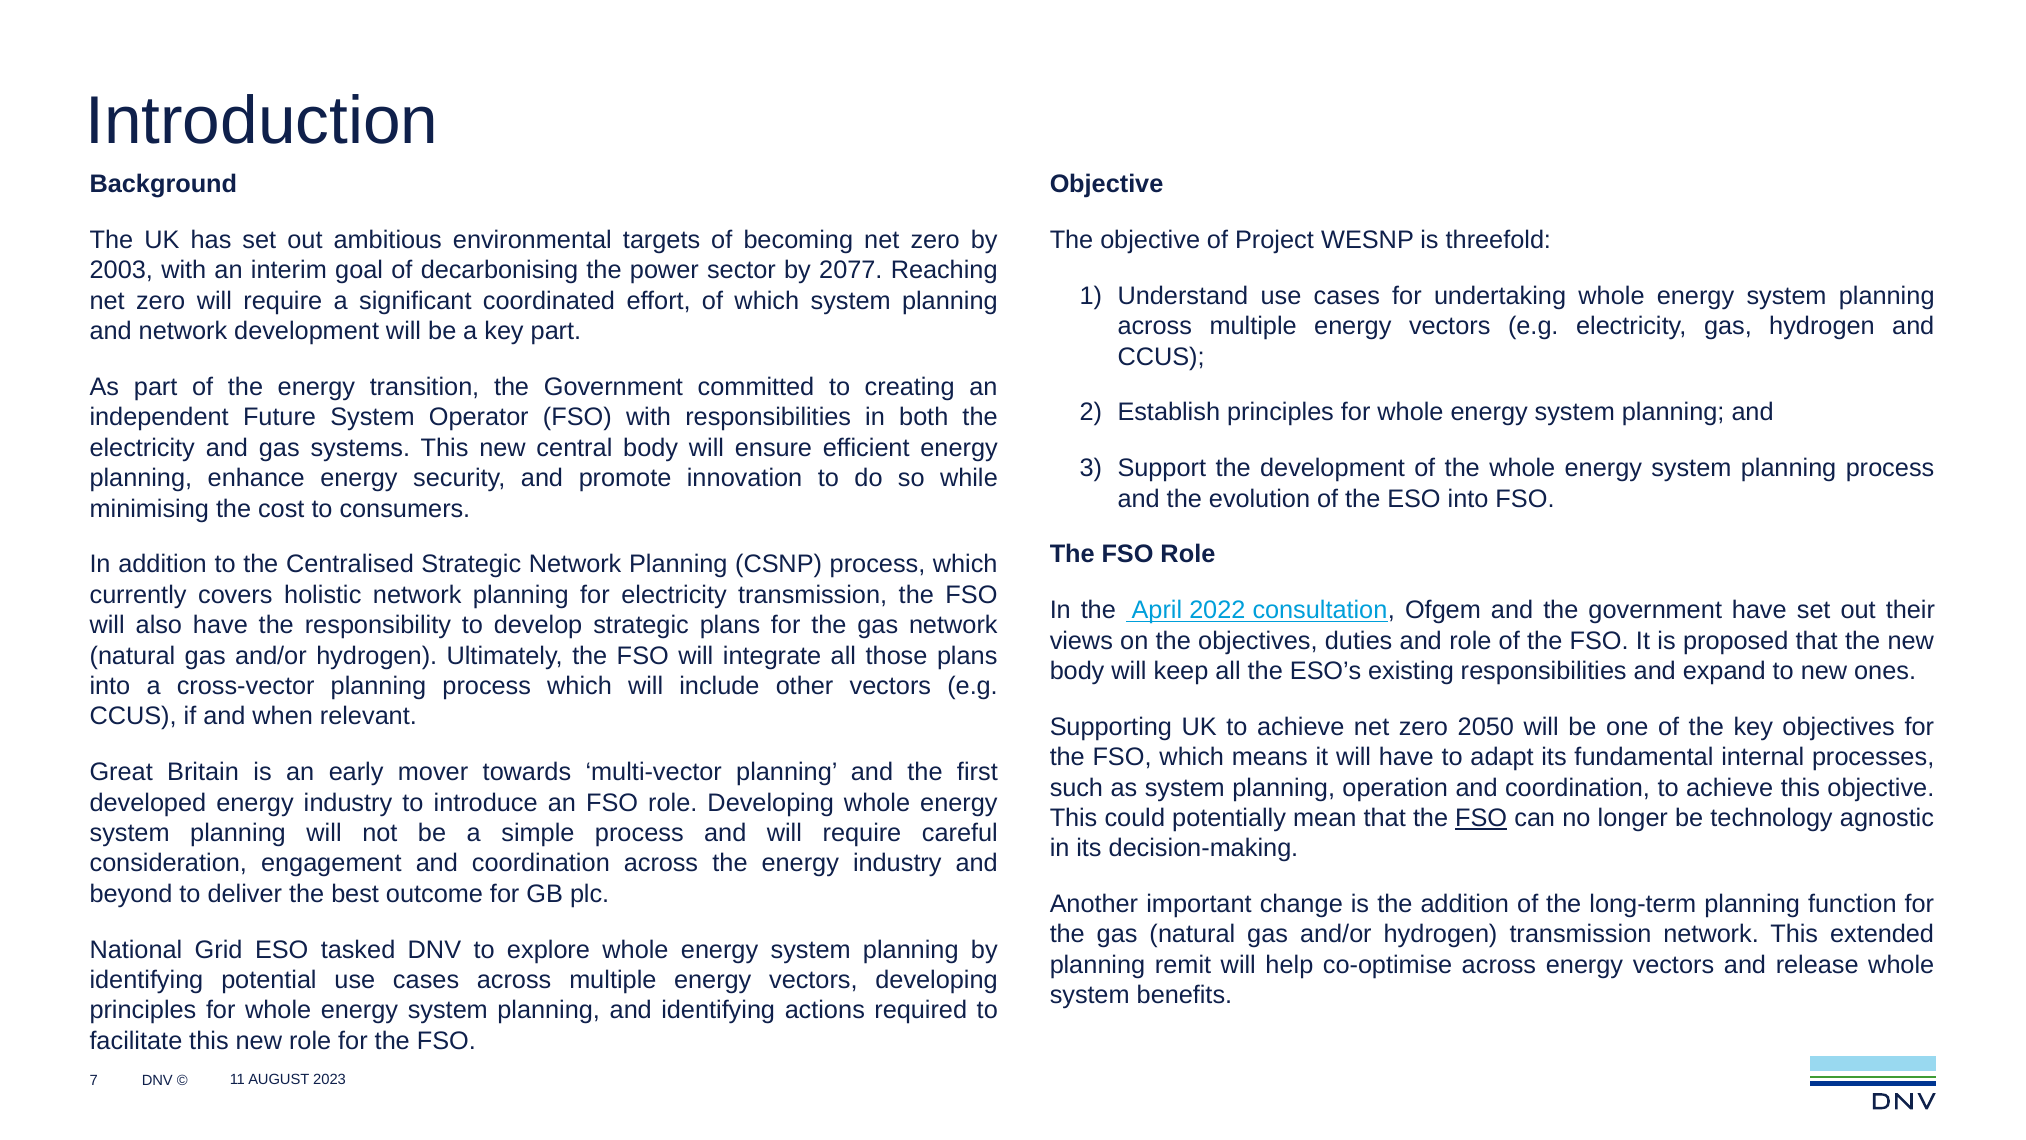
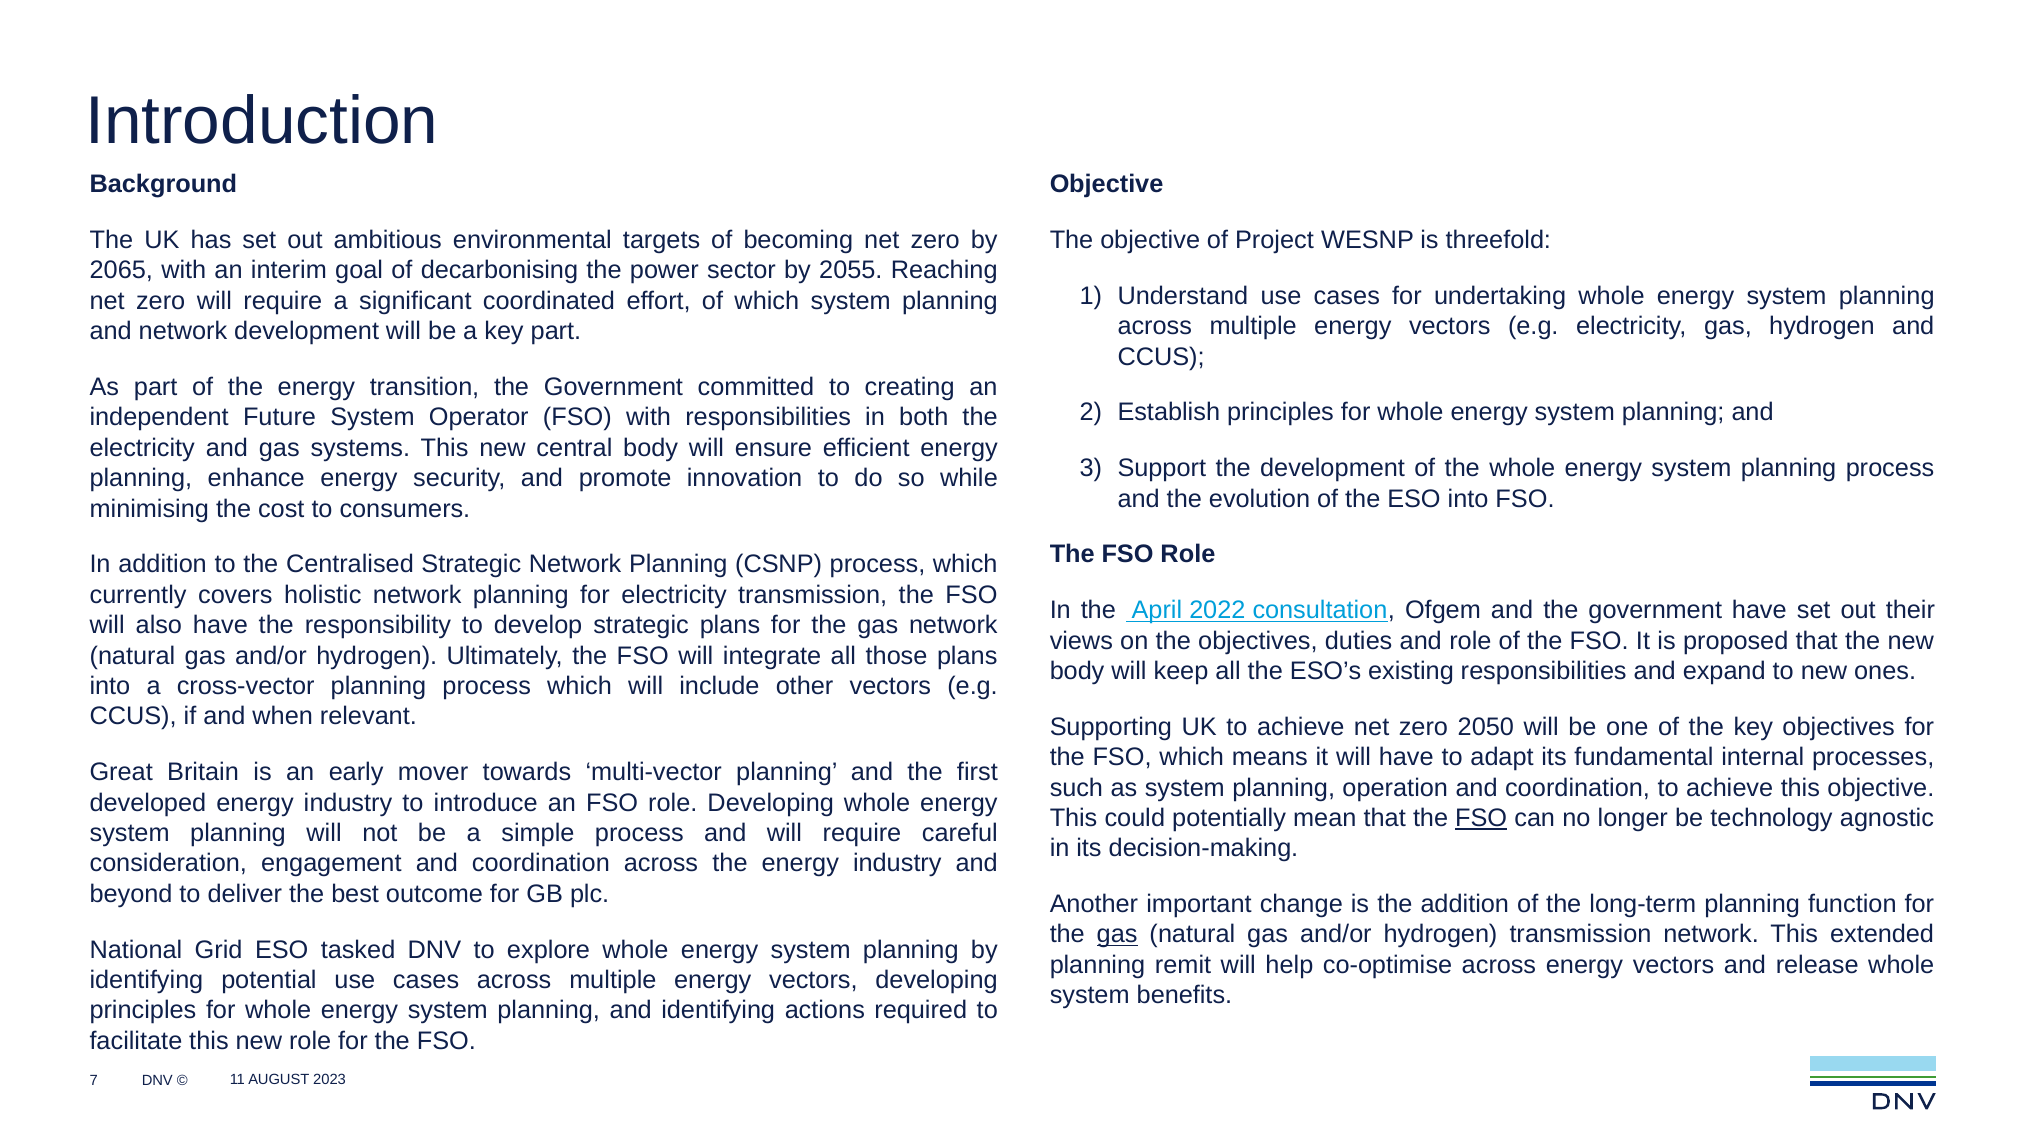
2003: 2003 -> 2065
2077: 2077 -> 2055
gas at (1117, 934) underline: none -> present
